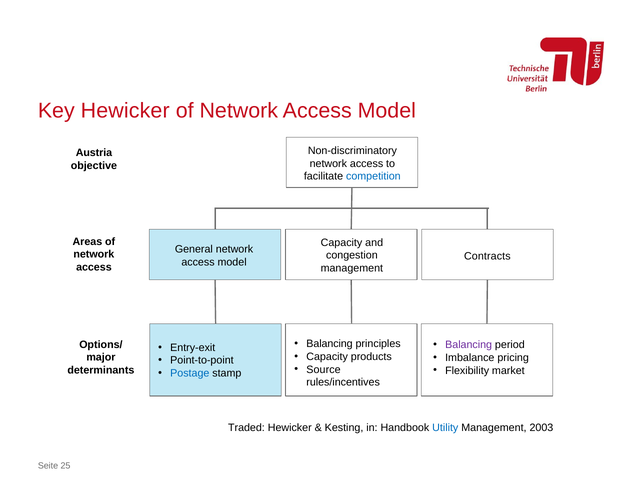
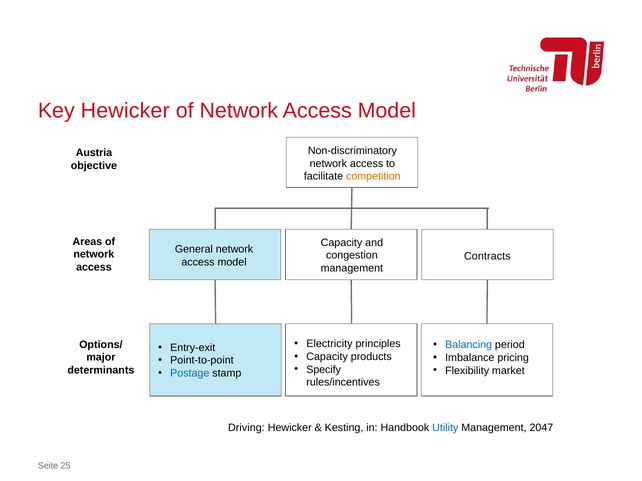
competition colour: blue -> orange
Balancing at (330, 344): Balancing -> Electricity
Balancing at (469, 345) colour: purple -> blue
Source: Source -> Specify
Traded: Traded -> Driving
2003: 2003 -> 2047
